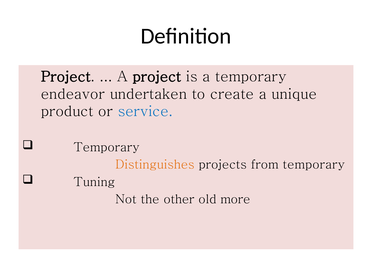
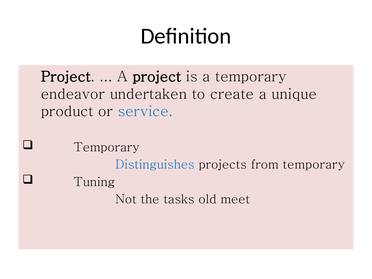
Distinguishes colour: orange -> blue
other: other -> tasks
more: more -> meet
